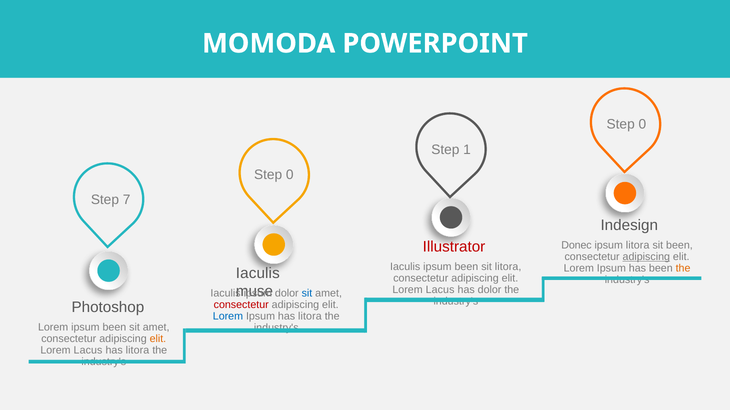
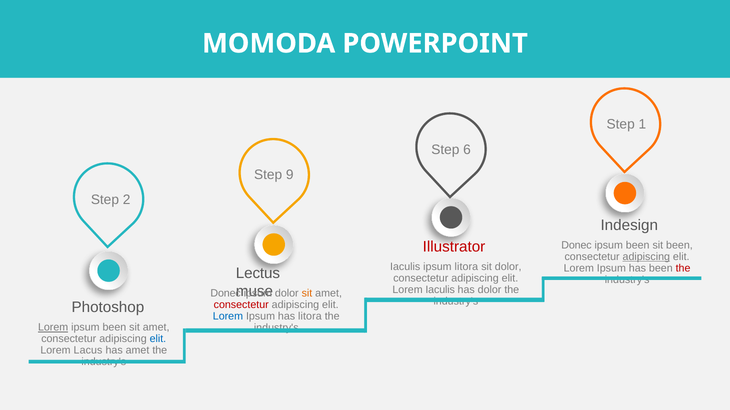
0 at (642, 124): 0 -> 1
1: 1 -> 6
0 at (290, 175): 0 -> 9
7: 7 -> 2
litora at (638, 246): litora -> been
been at (466, 267): been -> litora
sit litora: litora -> dolor
the at (683, 269) colour: orange -> red
Iaculis at (258, 274): Iaculis -> Lectus
Lacus at (440, 290): Lacus -> Iaculis
Iaculis at (226, 294): Iaculis -> Donec
sit at (307, 294) colour: blue -> orange
Lorem at (53, 328) underline: none -> present
elit at (158, 339) colour: orange -> blue
litora at (137, 351): litora -> amet
